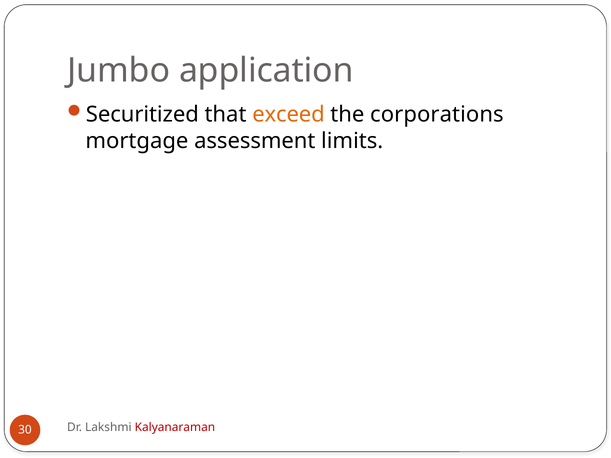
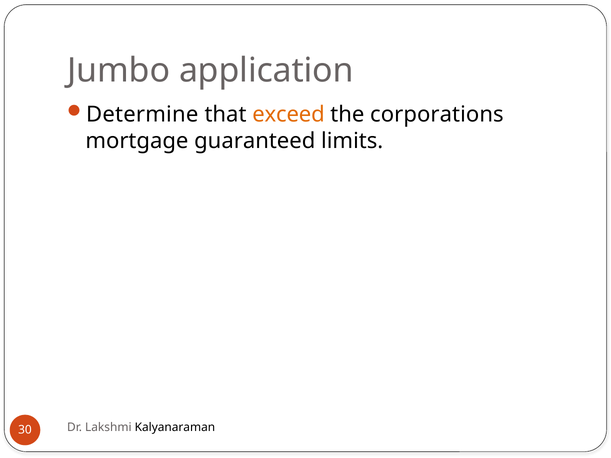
Securitized: Securitized -> Determine
assessment: assessment -> guaranteed
Kalyanaraman colour: red -> black
